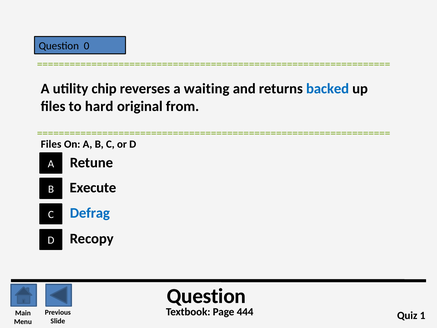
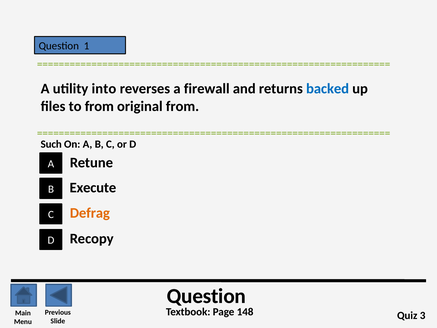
0: 0 -> 1
chip: chip -> into
waiting: waiting -> firewall
to hard: hard -> from
Files at (51, 144): Files -> Such
Defrag colour: blue -> orange
444: 444 -> 148
1: 1 -> 3
